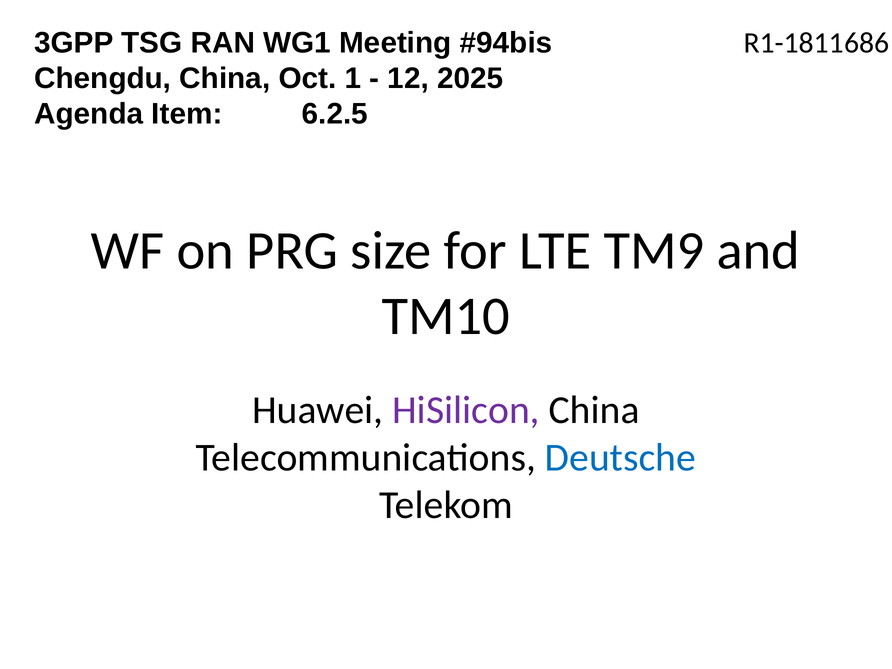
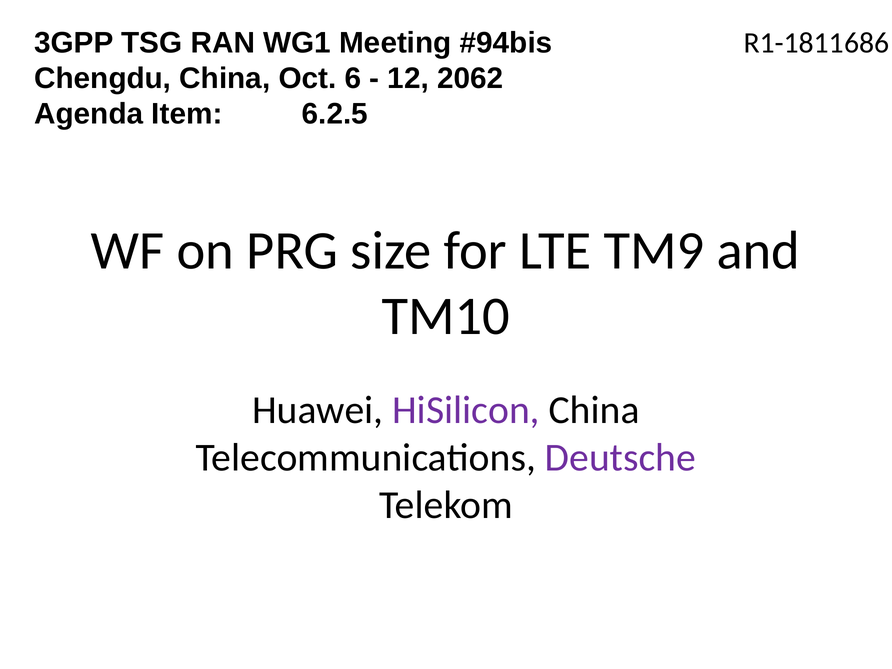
1: 1 -> 6
2025: 2025 -> 2062
Deutsche colour: blue -> purple
